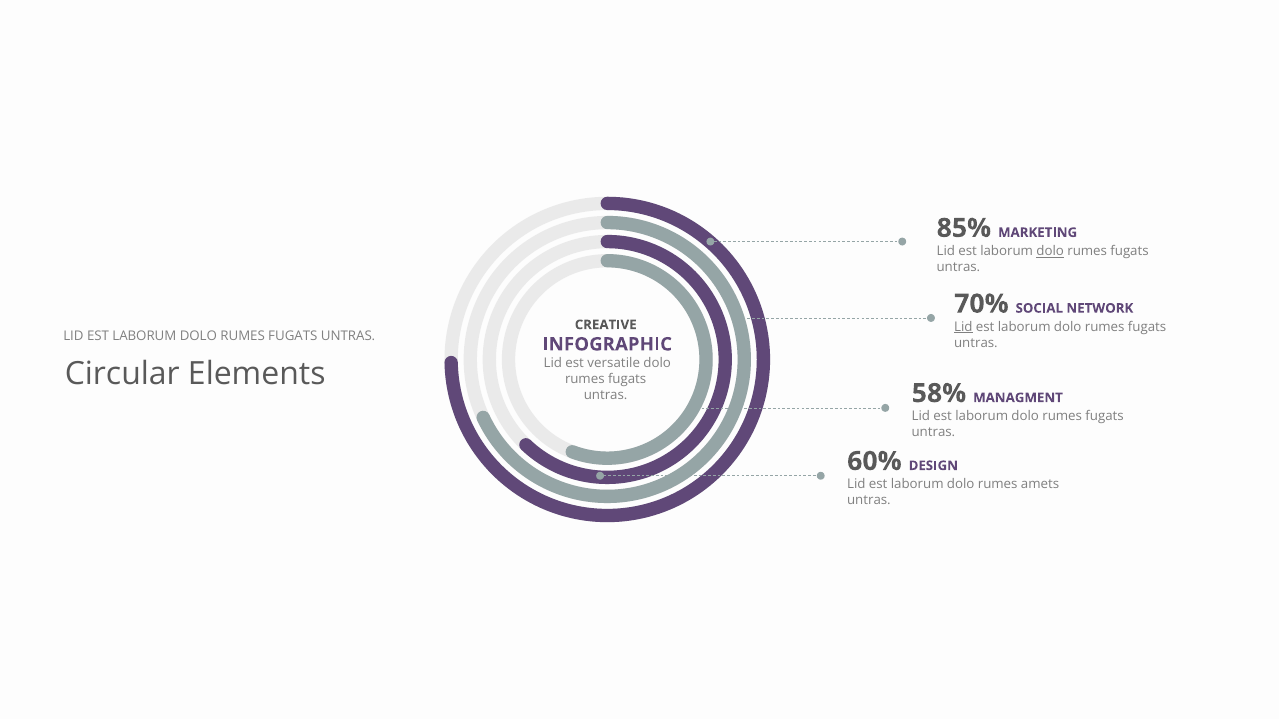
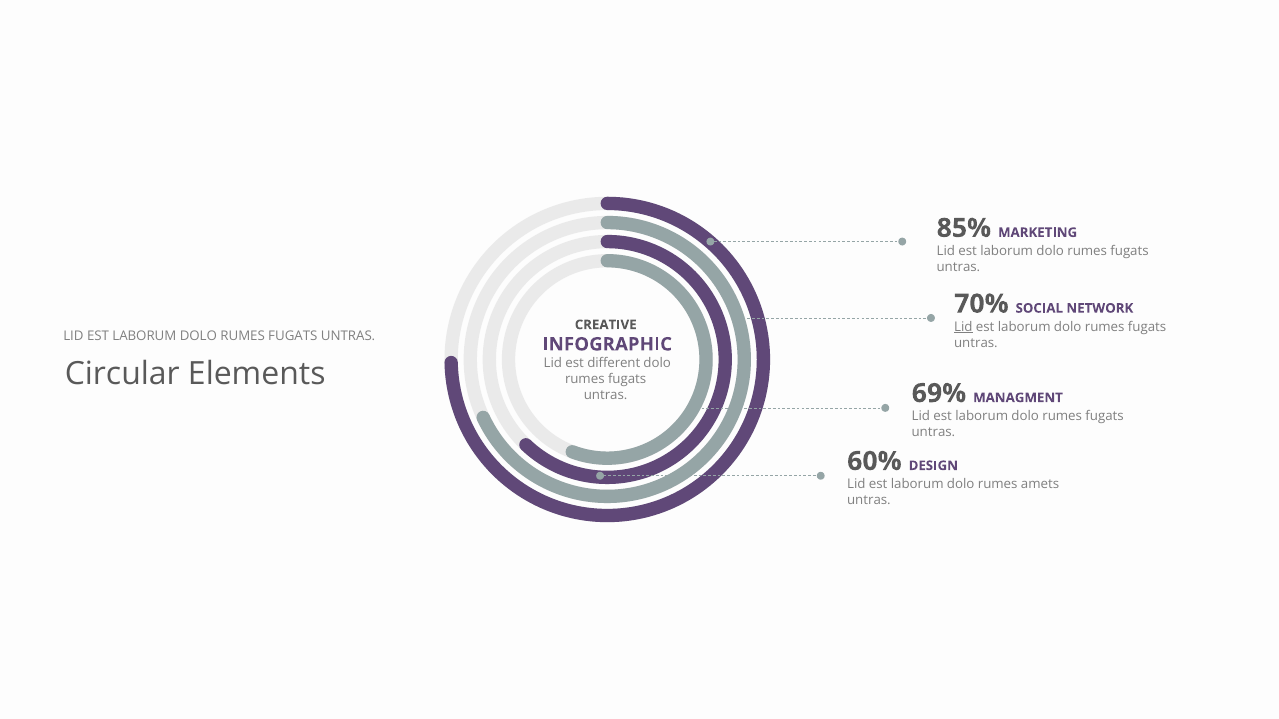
dolo at (1050, 251) underline: present -> none
versatile: versatile -> different
58%: 58% -> 69%
